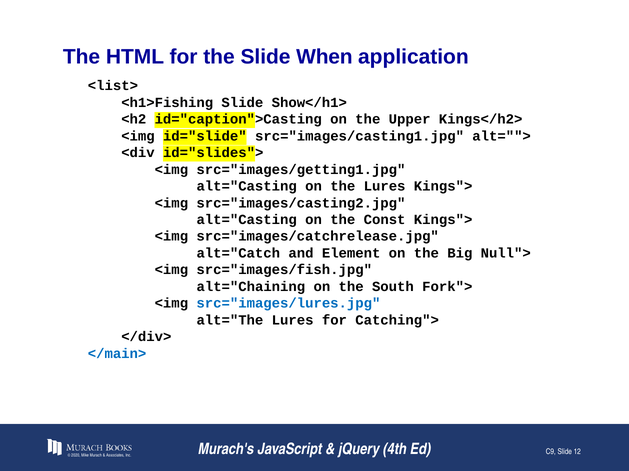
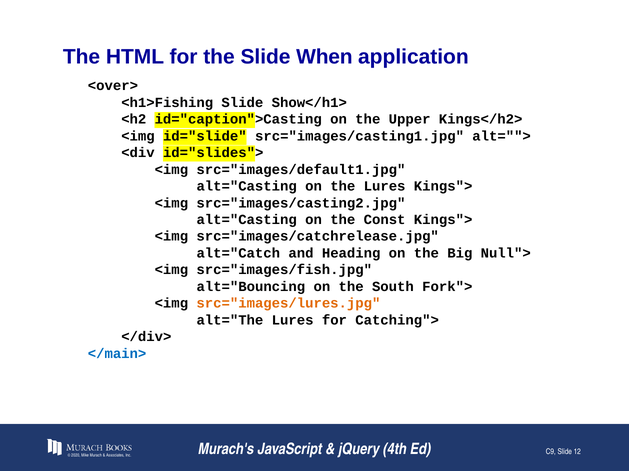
<list>: <list> -> <over>
src="images/getting1.jpg: src="images/getting1.jpg -> src="images/default1.jpg
Element: Element -> Heading
alt="Chaining: alt="Chaining -> alt="Bouncing
src="images/lures.jpg colour: blue -> orange
